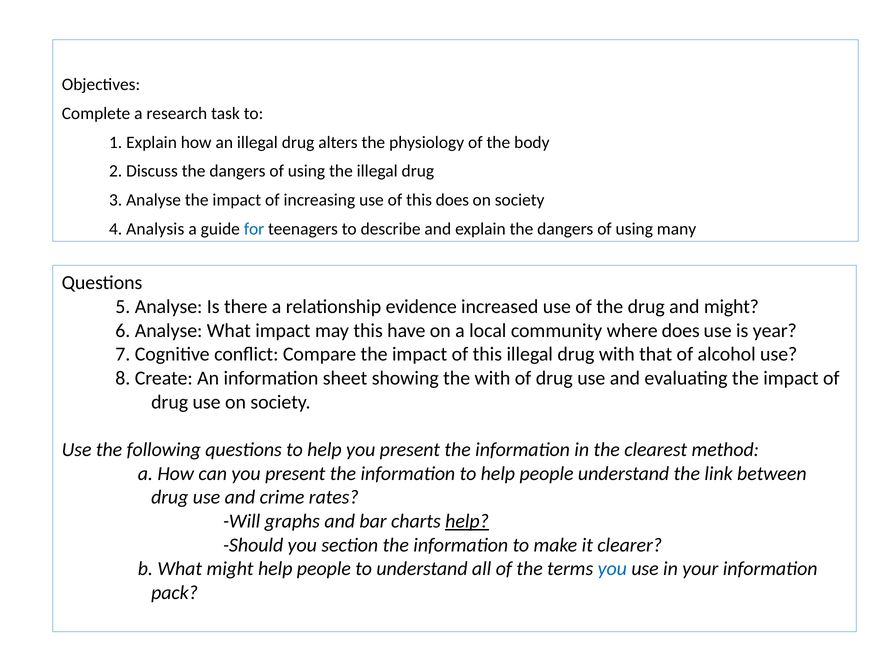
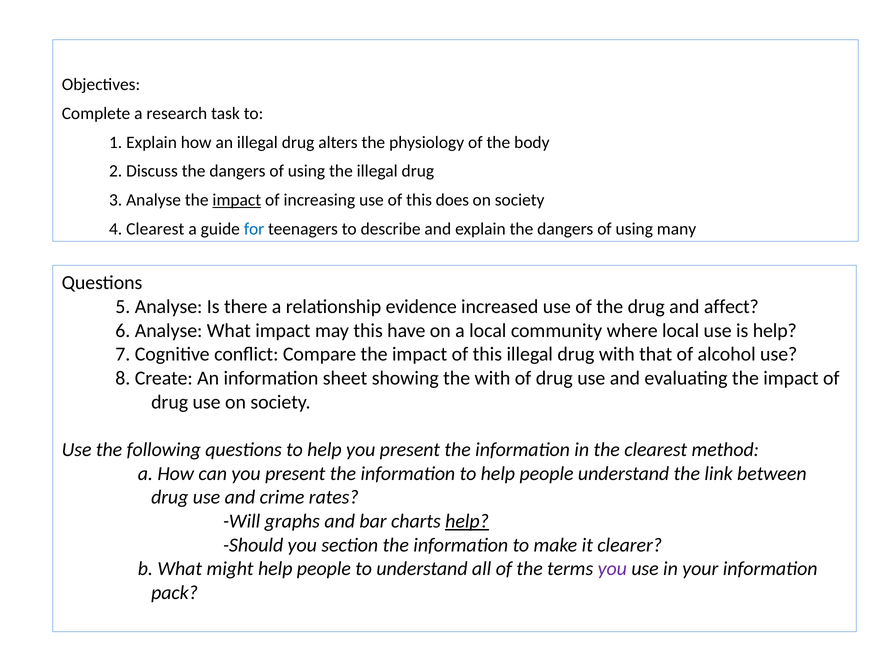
impact at (237, 200) underline: none -> present
4 Analysis: Analysis -> Clearest
and might: might -> affect
where does: does -> local
is year: year -> help
you at (612, 569) colour: blue -> purple
